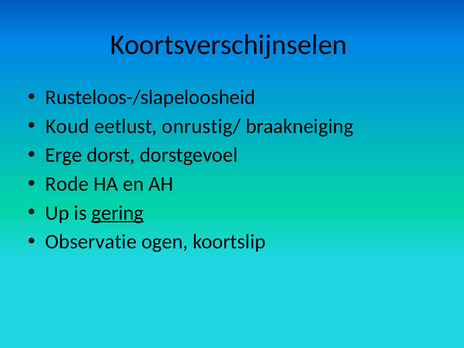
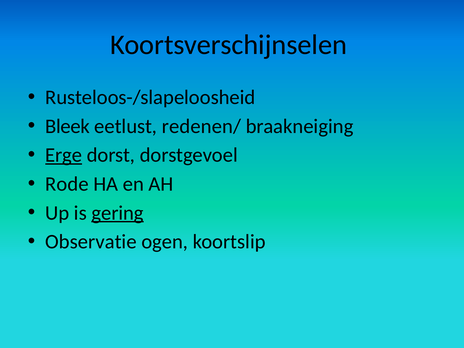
Koud: Koud -> Bleek
onrustig/: onrustig/ -> redenen/
Erge underline: none -> present
